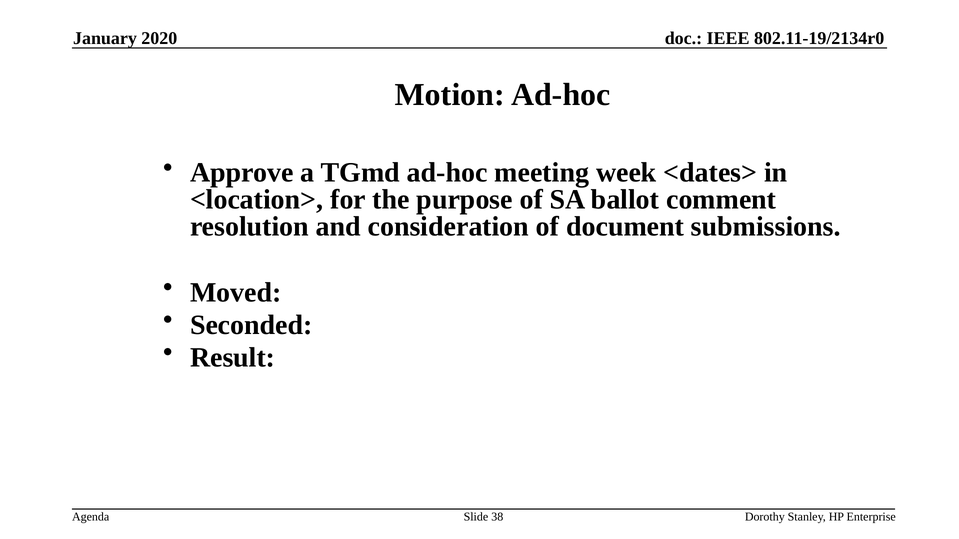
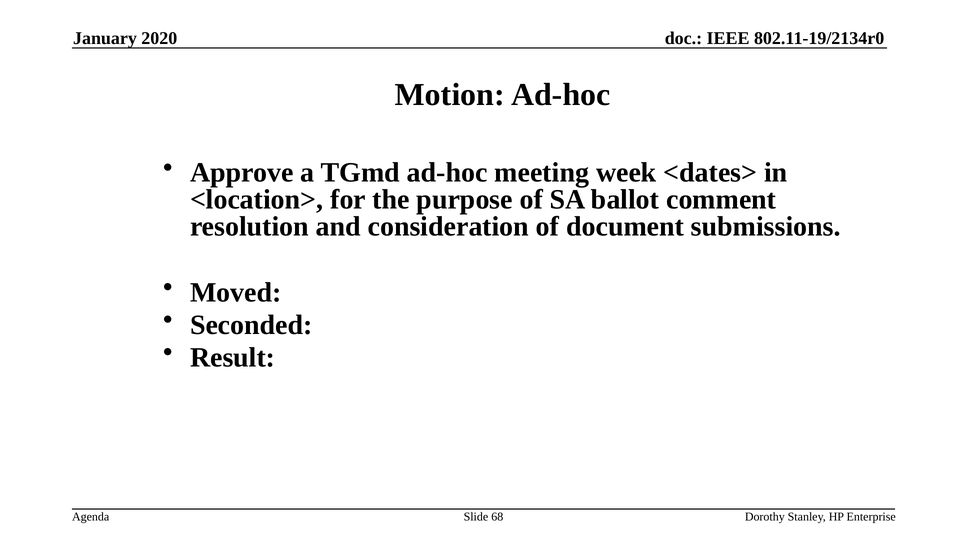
38: 38 -> 68
